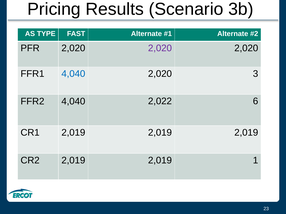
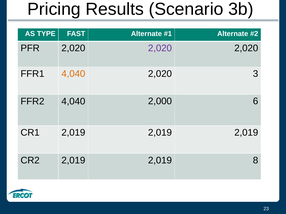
4,040 at (73, 74) colour: blue -> orange
2,022: 2,022 -> 2,000
1: 1 -> 8
